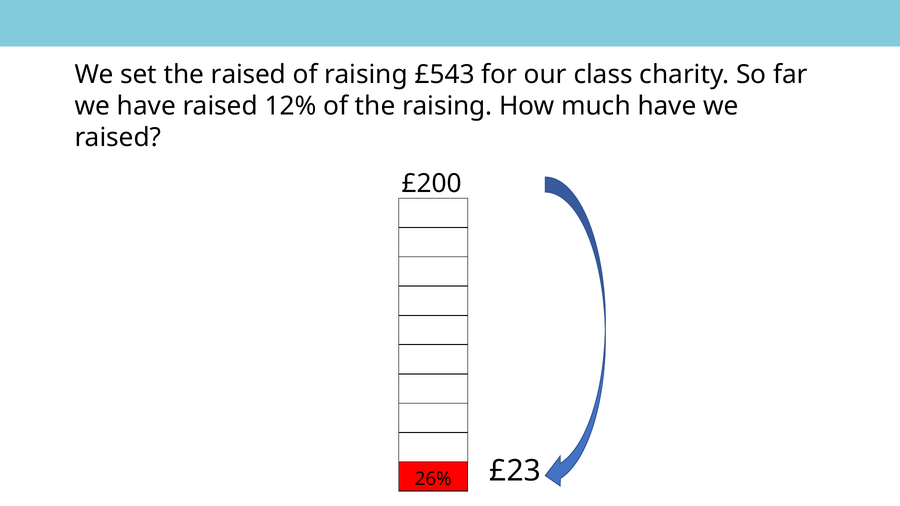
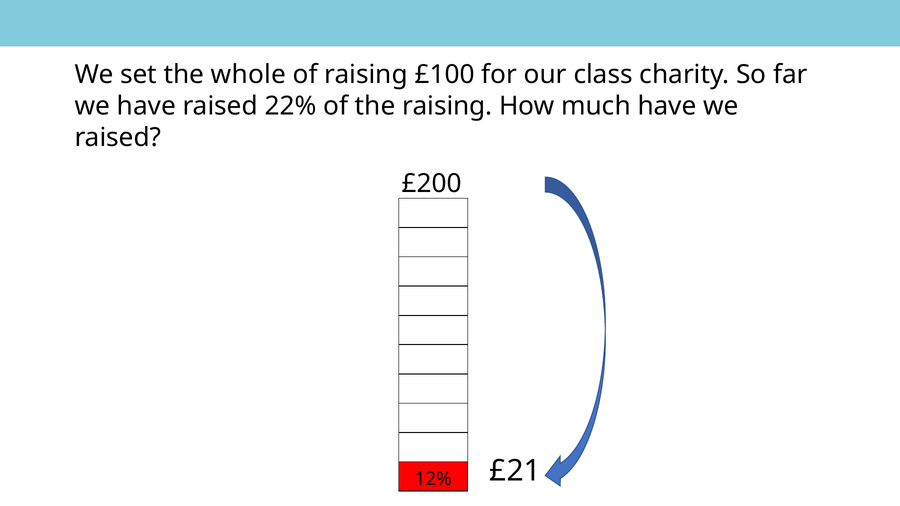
the raised: raised -> whole
£543: £543 -> £100
12%: 12% -> 22%
£23: £23 -> £21
26%: 26% -> 12%
